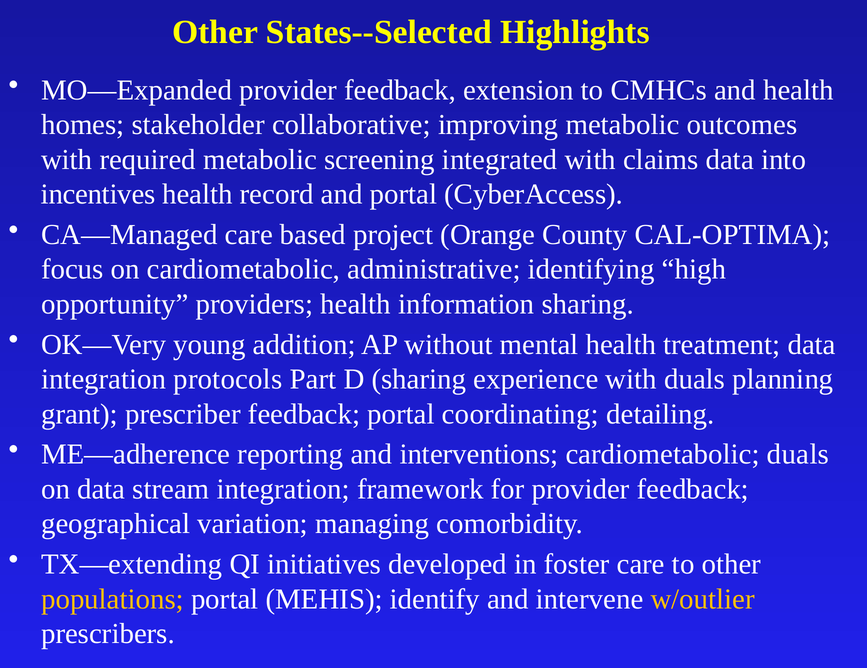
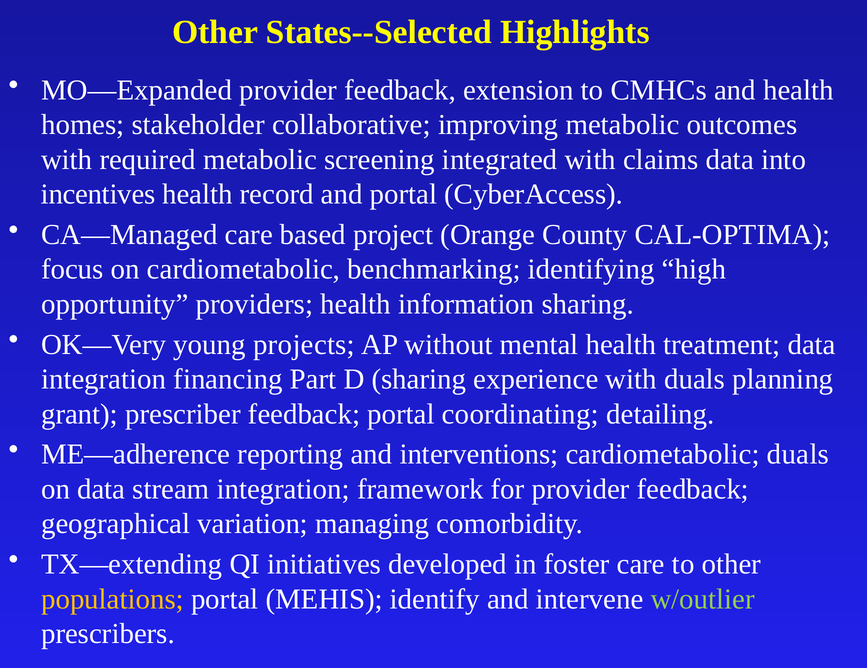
administrative: administrative -> benchmarking
addition: addition -> projects
protocols: protocols -> financing
w/outlier colour: yellow -> light green
